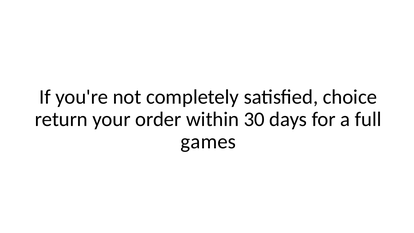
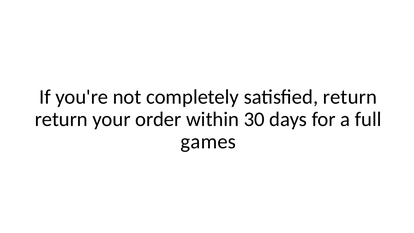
satisfied choice: choice -> return
